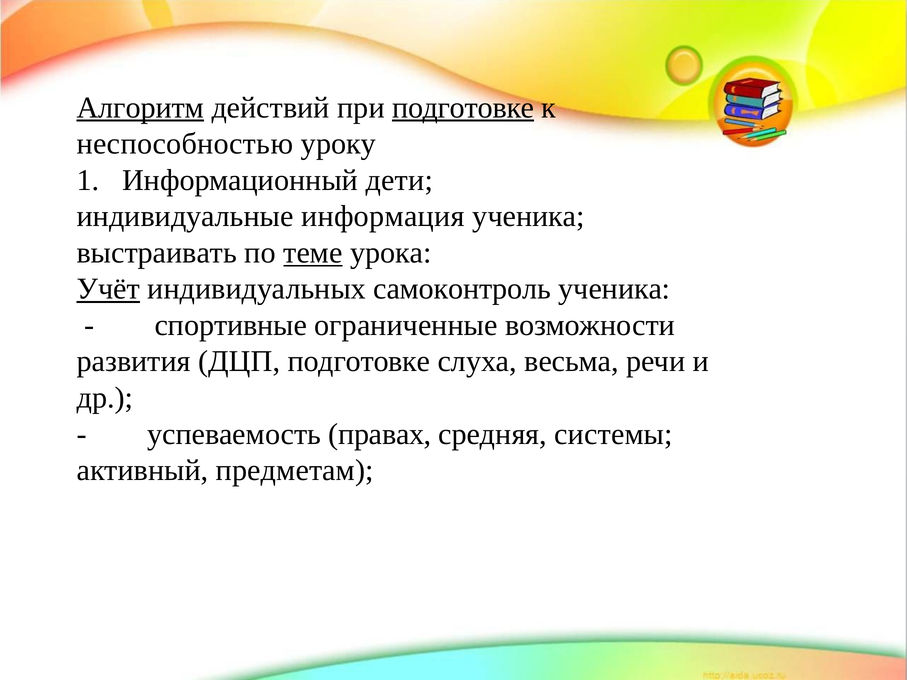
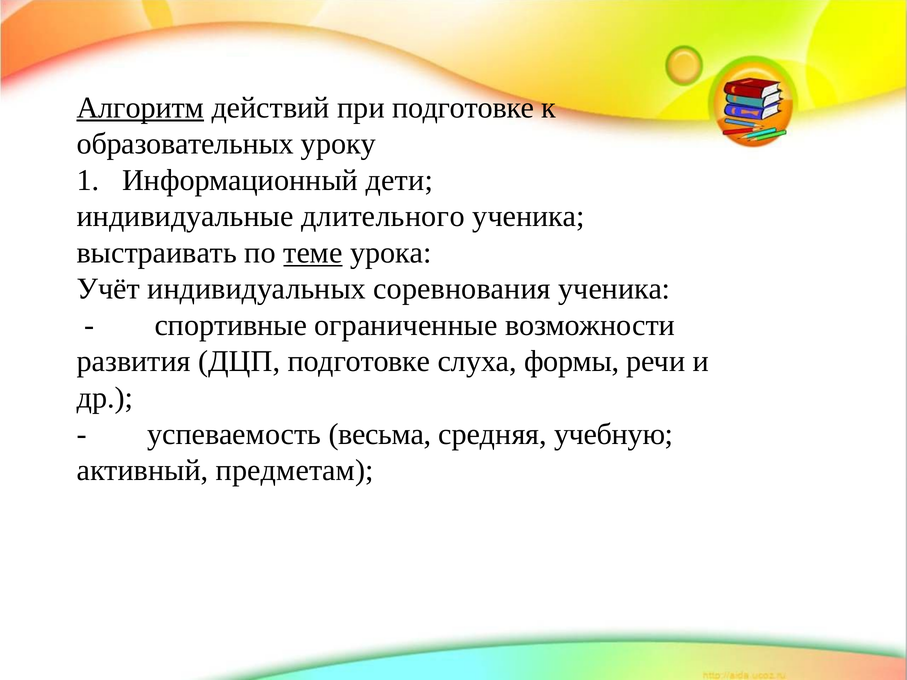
подготовке at (463, 108) underline: present -> none
неспособностью: неспособностью -> образовательных
информация: информация -> длительного
Учёт underline: present -> none
самоконтроль: самоконтроль -> соревнования
весьма: весьма -> формы
правах: правах -> весьма
системы: системы -> учебную
